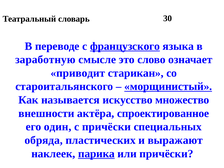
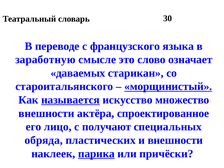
французского underline: present -> none
приводит: приводит -> даваемых
называется underline: none -> present
один: один -> лицо
с причёски: причёски -> получают
и выражают: выражают -> внешности
